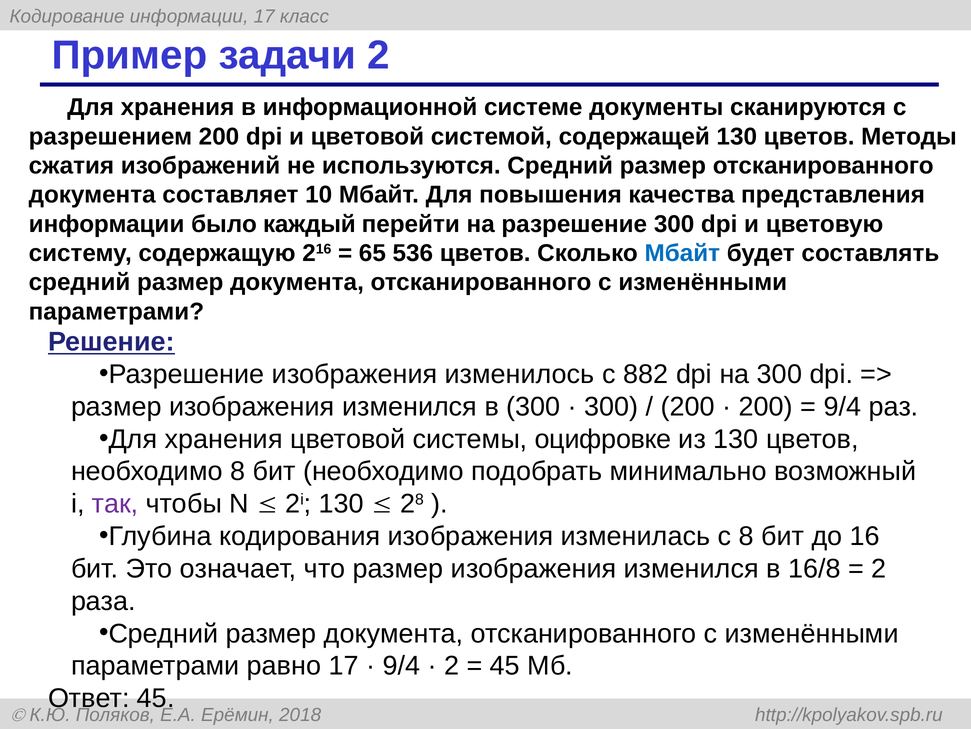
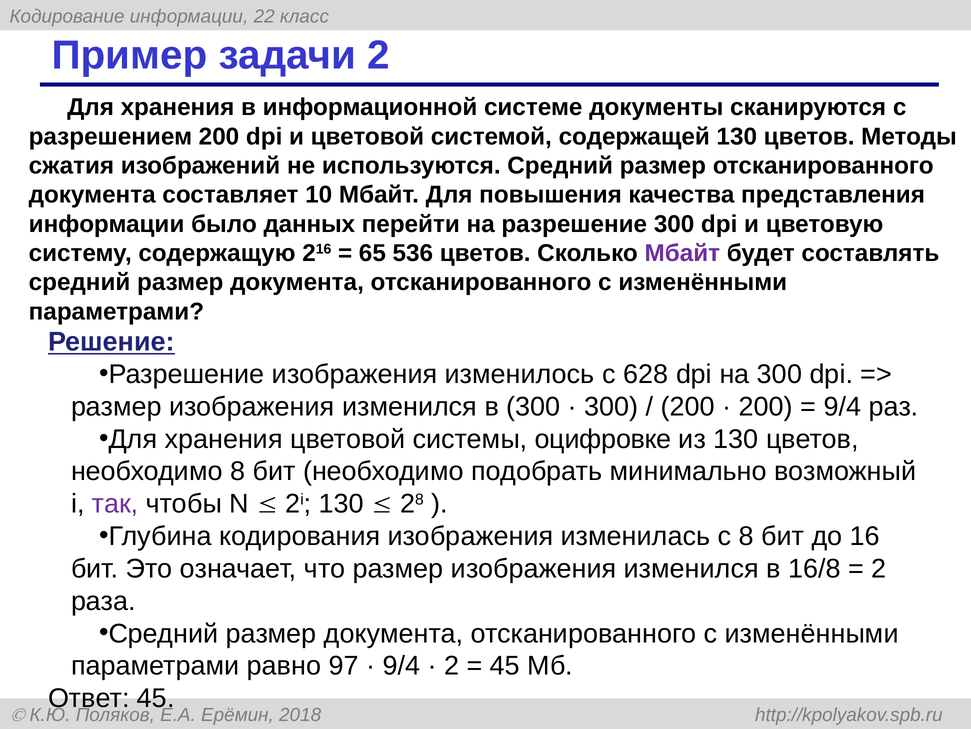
информации 17: 17 -> 22
каждый: каждый -> данных
Мбайт at (682, 253) colour: blue -> purple
882: 882 -> 628
равно 17: 17 -> 97
